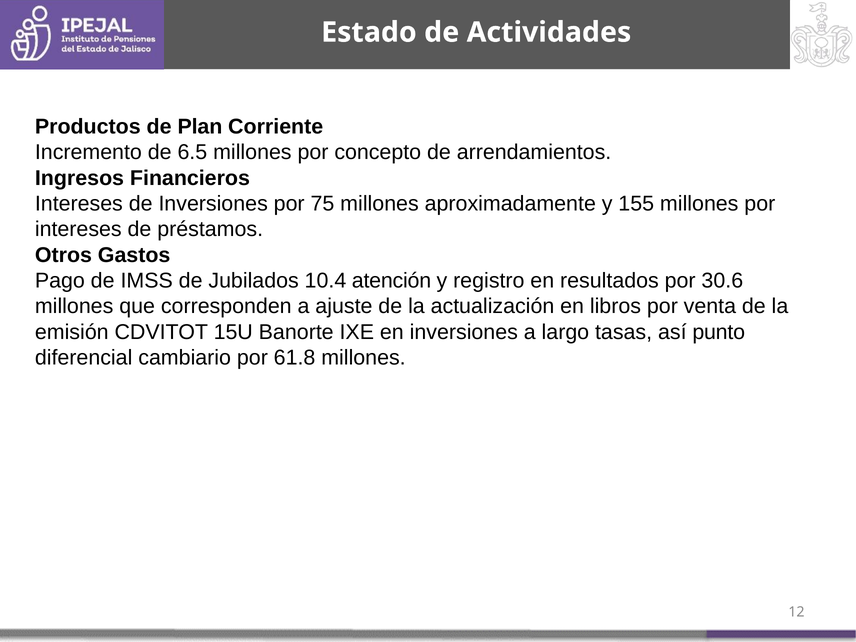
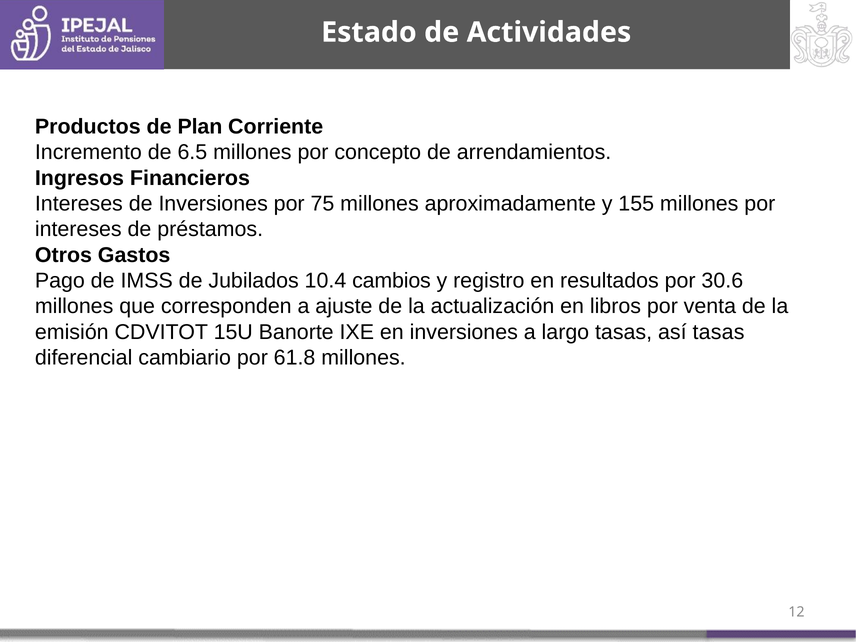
atención: atención -> cambios
así punto: punto -> tasas
